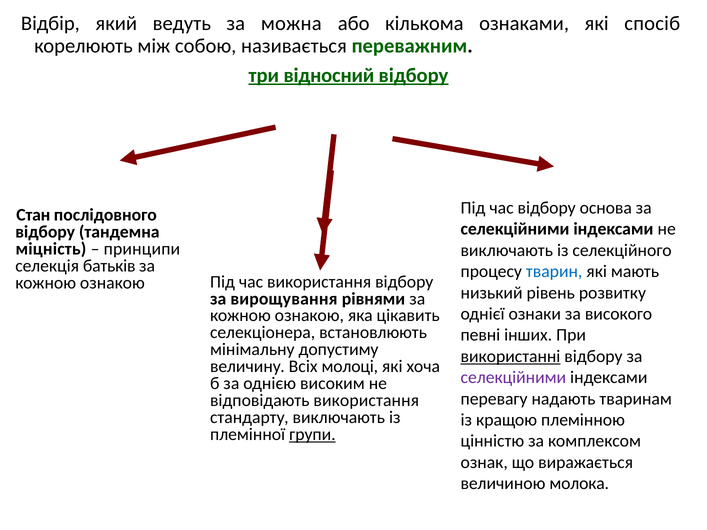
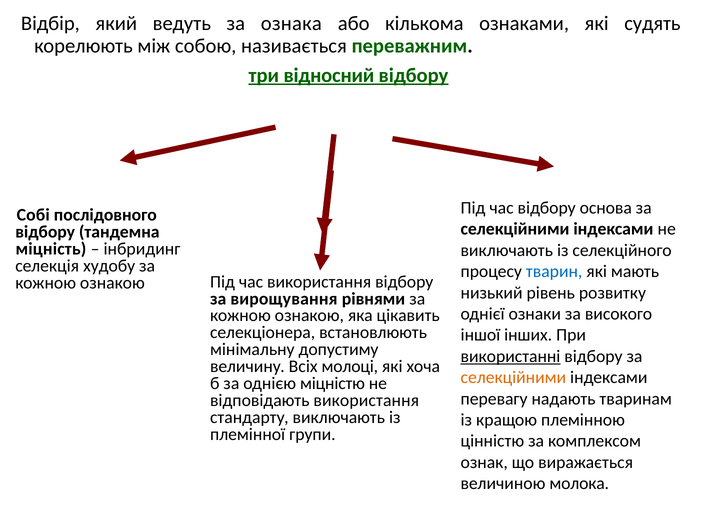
можна: можна -> ознака
спосіб: спосіб -> судять
Стан: Стан -> Собі
принципи: принципи -> інбридинг
батьків: батьків -> худобу
певні: певні -> іншої
селекційними at (513, 378) colour: purple -> orange
високим: високим -> міцністю
групи underline: present -> none
